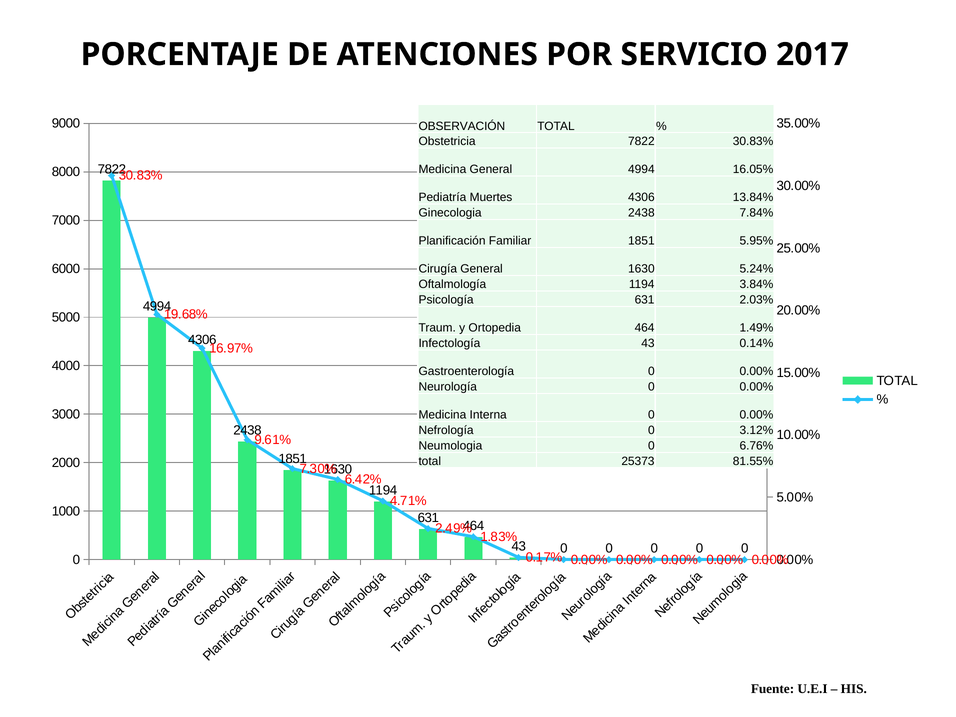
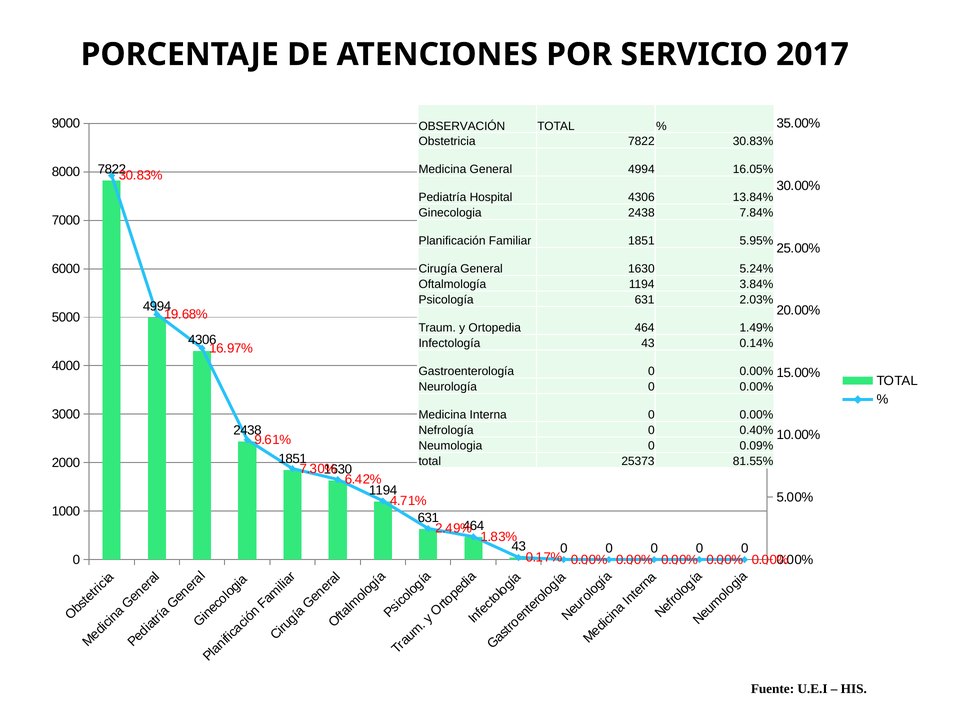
Muertes: Muertes -> Hospital
3.12%: 3.12% -> 0.40%
6.76%: 6.76% -> 0.09%
